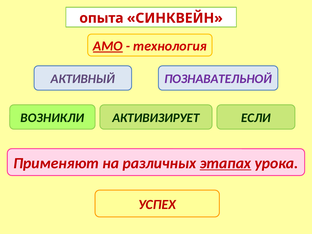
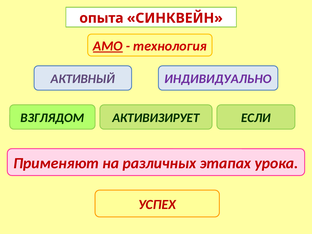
ПОЗНАВАТЕЛЬНОЙ: ПОЗНАВАТЕЛЬНОЙ -> ИНДИВИДУАЛЬНО
ВОЗНИКЛИ: ВОЗНИКЛИ -> ВЗГЛЯДОМ
этапах underline: present -> none
